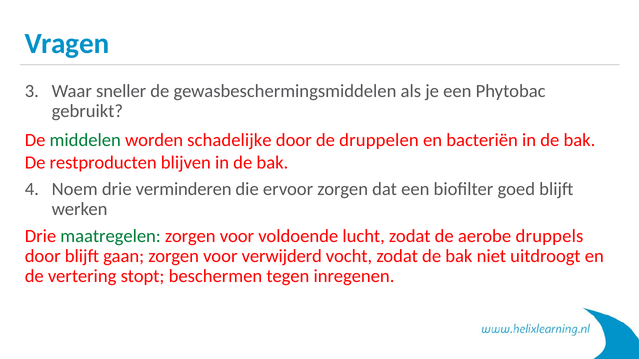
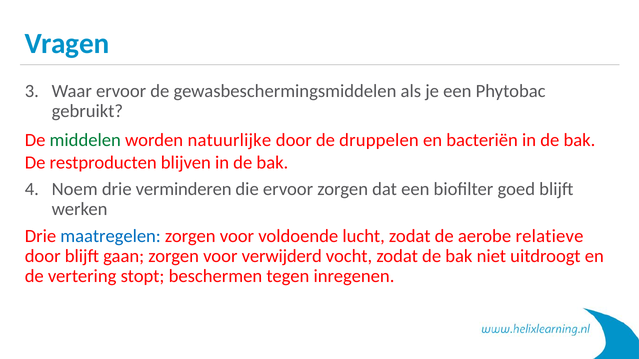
Waar sneller: sneller -> ervoor
schadelijke: schadelijke -> natuurlijke
maatregelen colour: green -> blue
druppels: druppels -> relatieve
